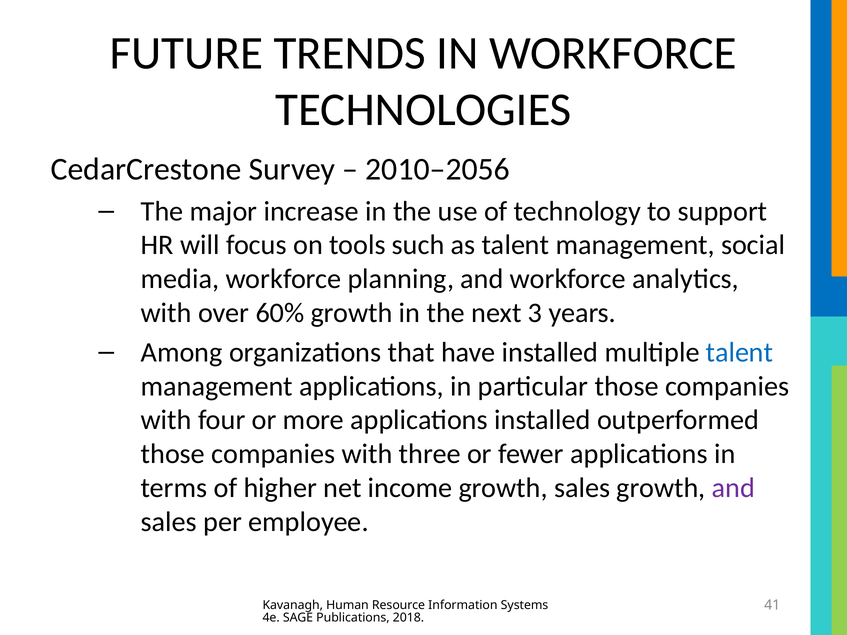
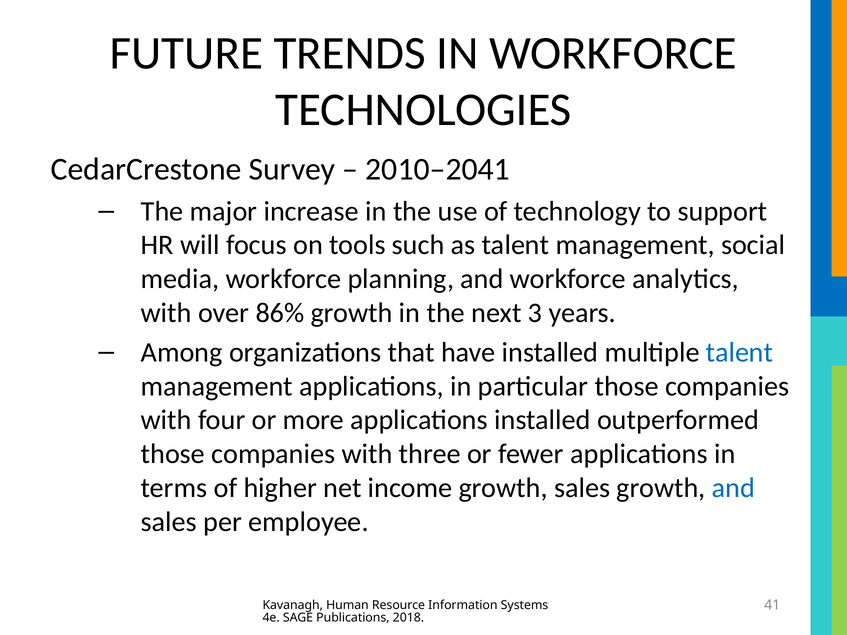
2010–2056: 2010–2056 -> 2010–2041
60%: 60% -> 86%
and at (733, 488) colour: purple -> blue
